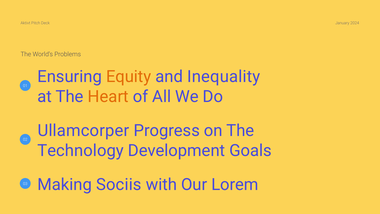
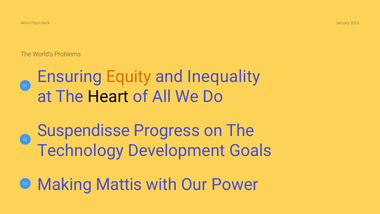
Heart colour: orange -> black
Ullamcorper: Ullamcorper -> Suspendisse
Sociis: Sociis -> Mattis
Lorem: Lorem -> Power
